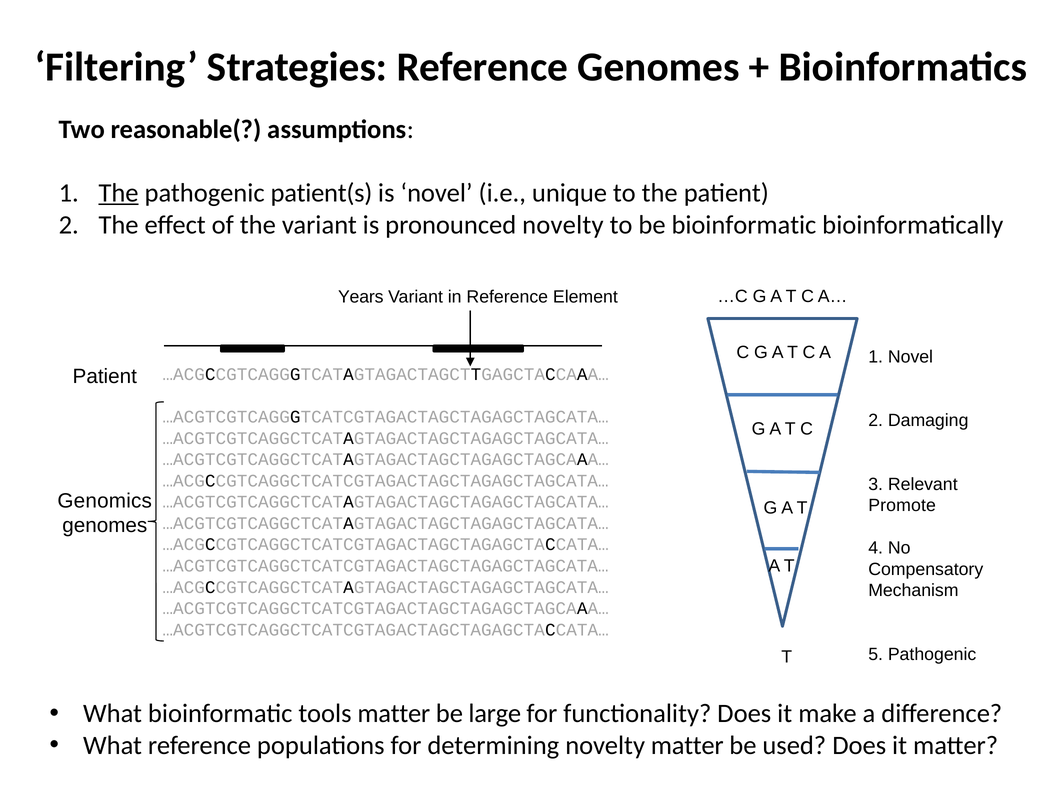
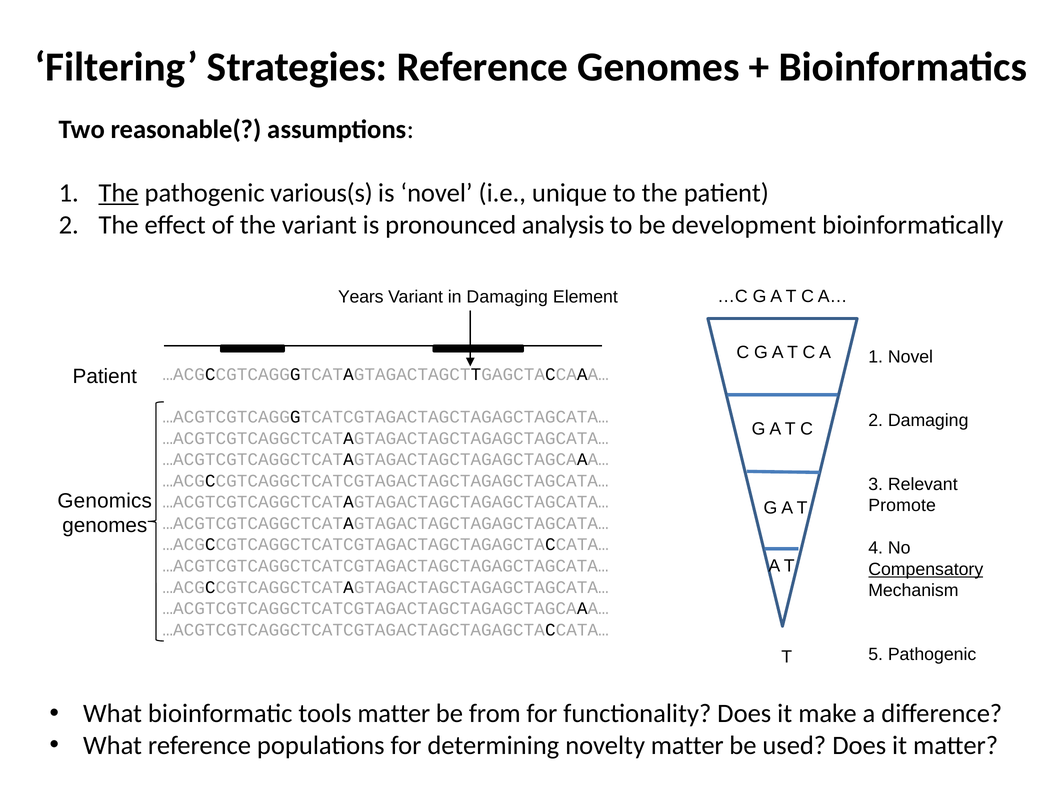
patient(s: patient(s -> various(s
pronounced novelty: novelty -> analysis
be bioinformatic: bioinformatic -> development
in Reference: Reference -> Damaging
Compensatory underline: none -> present
large: large -> from
